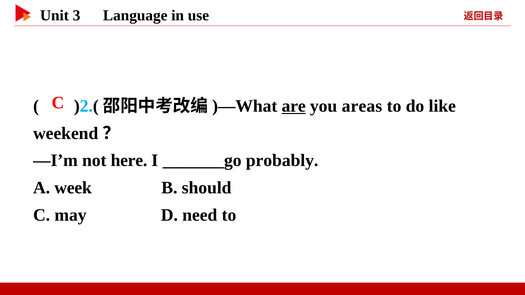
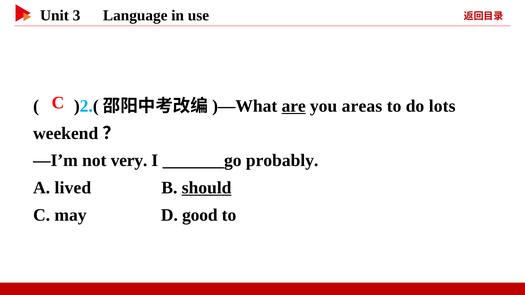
like: like -> lots
here: here -> very
week: week -> lived
should underline: none -> present
need: need -> good
